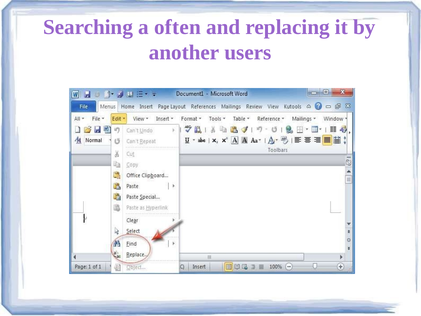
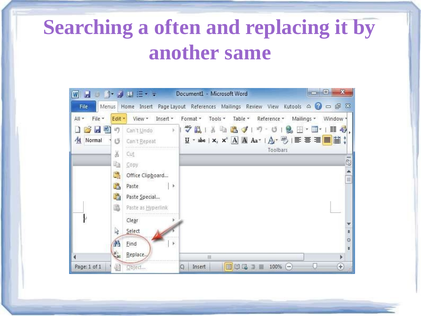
users: users -> same
